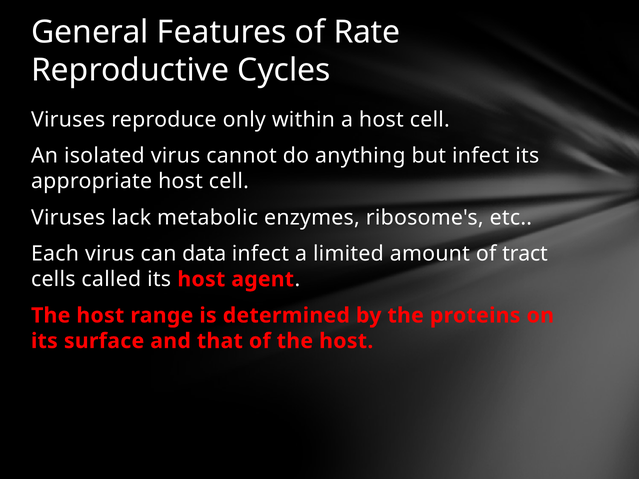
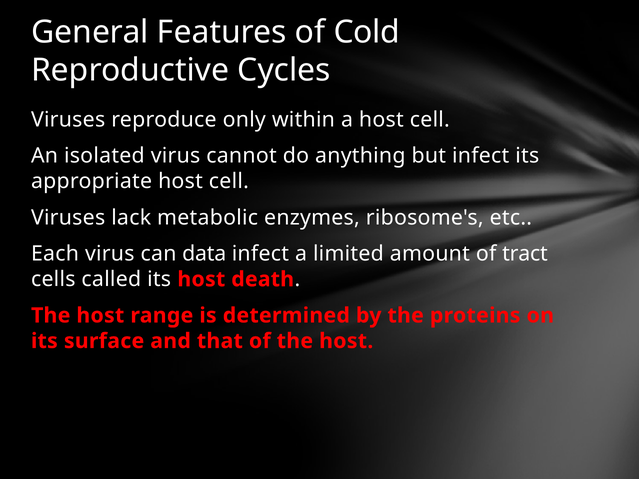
Rate: Rate -> Cold
agent: agent -> death
